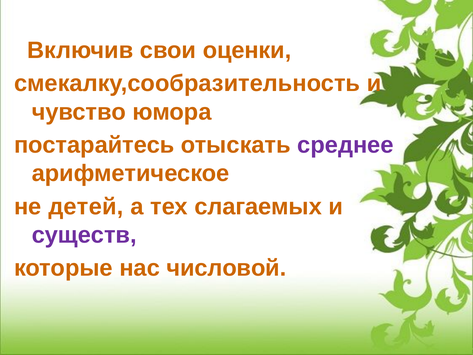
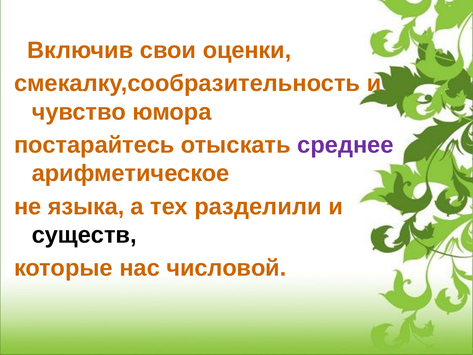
детей: детей -> языка
слагаемых: слагаемых -> разделили
существ colour: purple -> black
